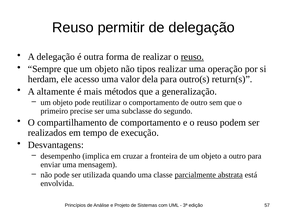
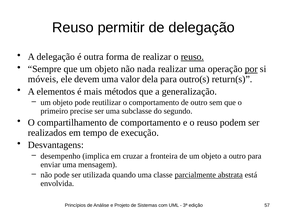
tipos: tipos -> nada
por underline: none -> present
herdam: herdam -> móveis
acesso: acesso -> devem
altamente: altamente -> elementos
